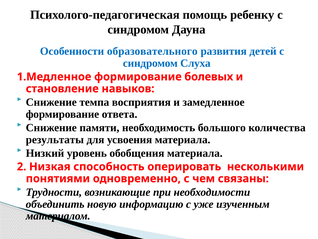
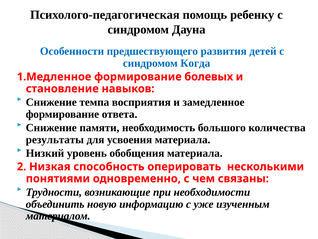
образовательного: образовательного -> предшествующего
Слуха: Слуха -> Когда
